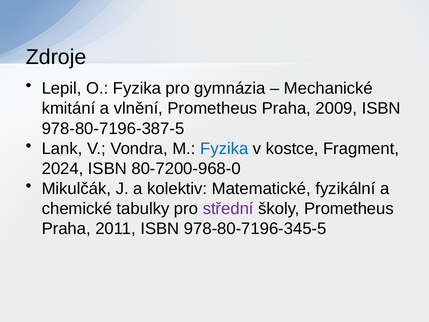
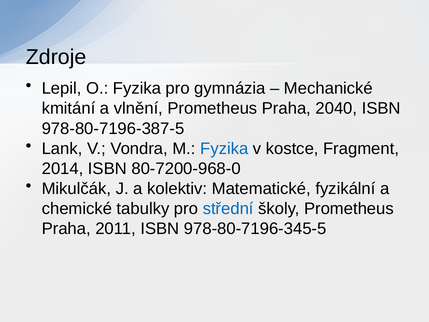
2009: 2009 -> 2040
2024: 2024 -> 2014
střední colour: purple -> blue
